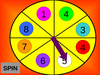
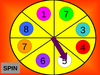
1 4: 4 -> 7
